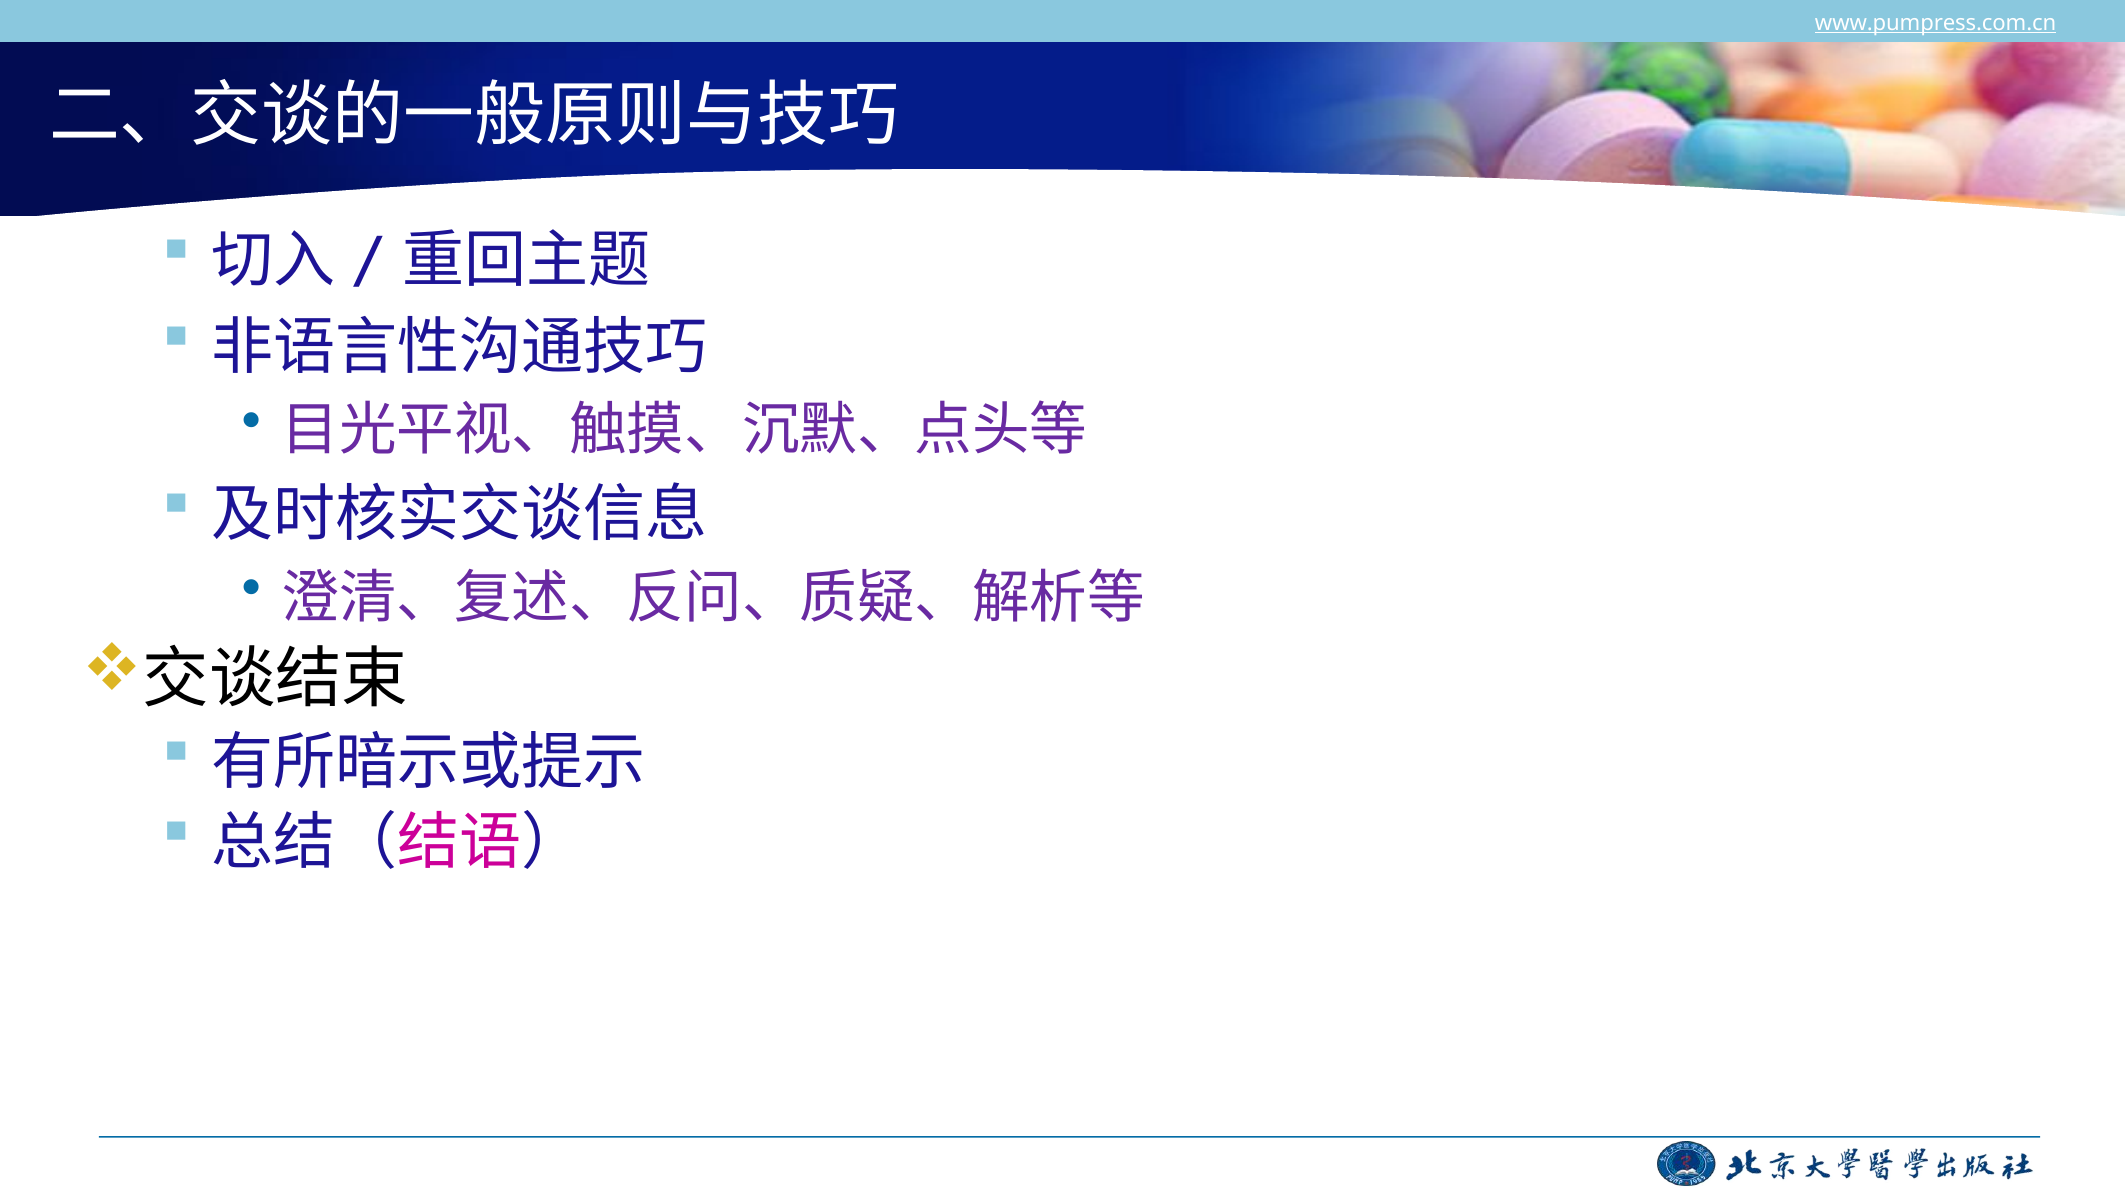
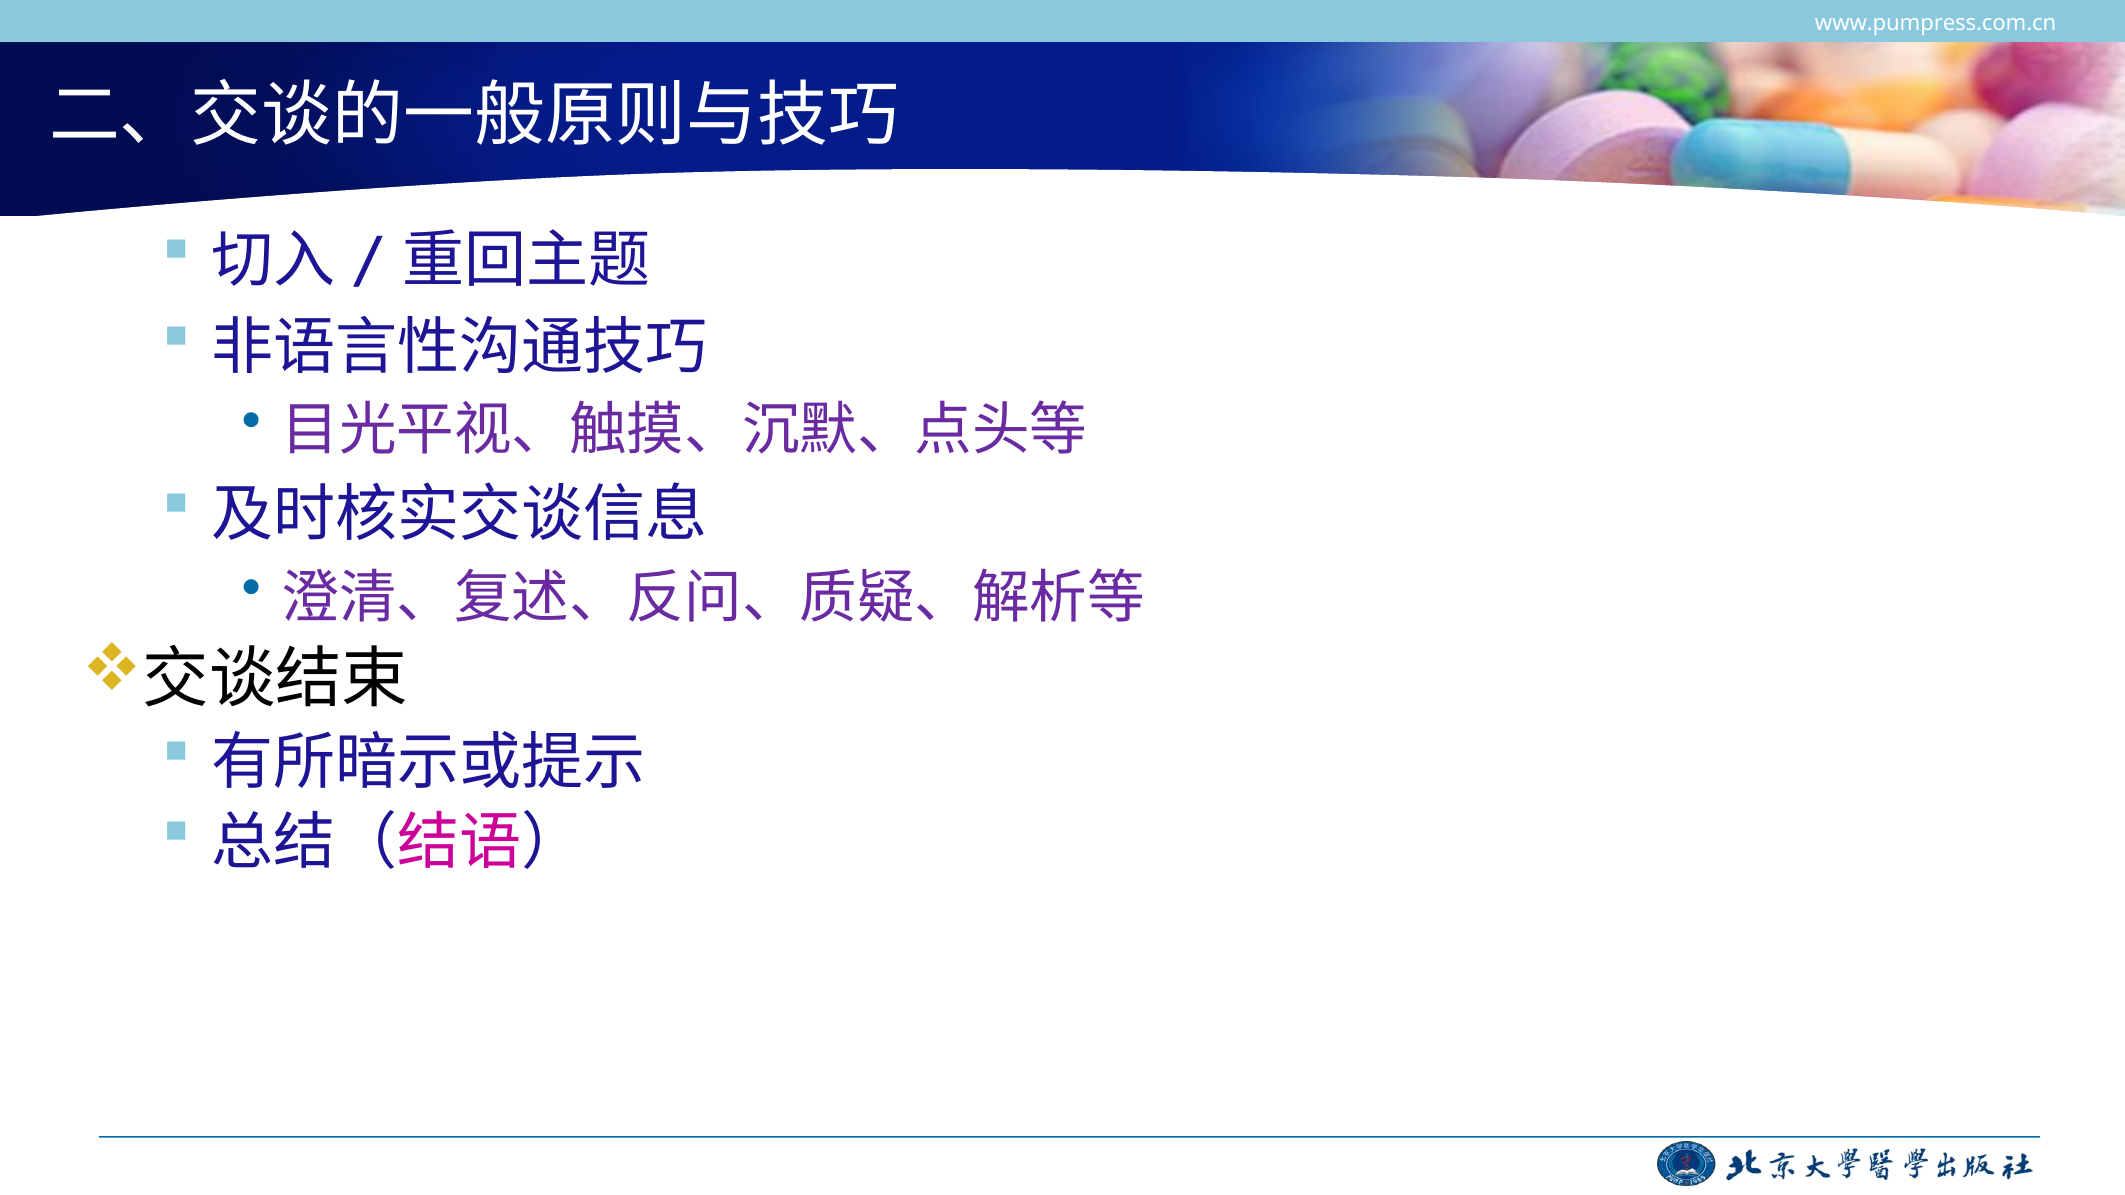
www.pumpress.com.cn underline: present -> none
